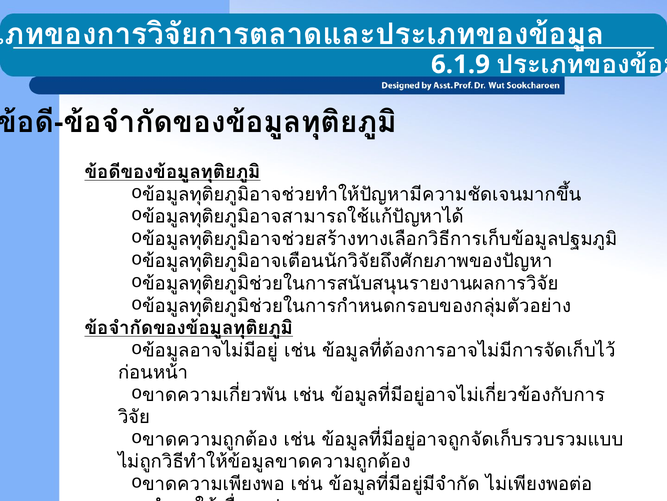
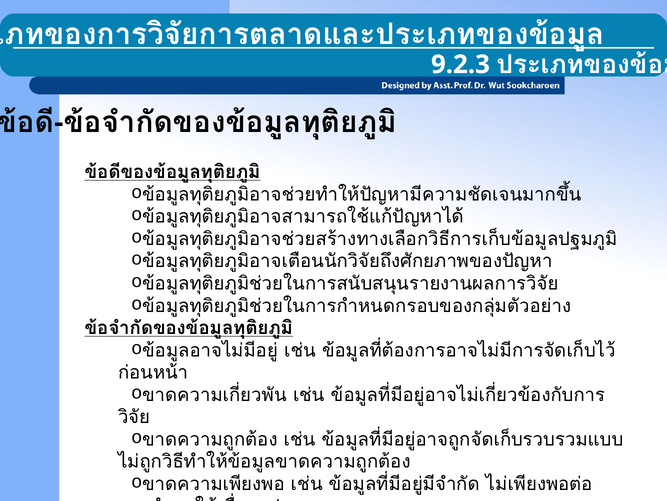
6.1.9: 6.1.9 -> 9.2.3
